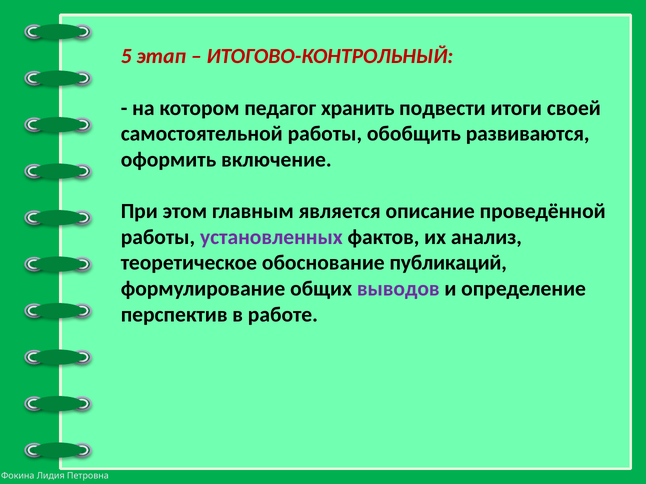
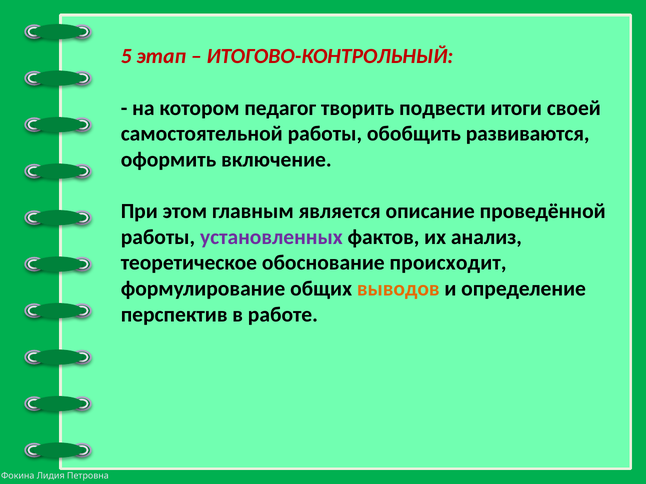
хранить: хранить -> творить
публикаций: публикаций -> происходит
выводов colour: purple -> orange
